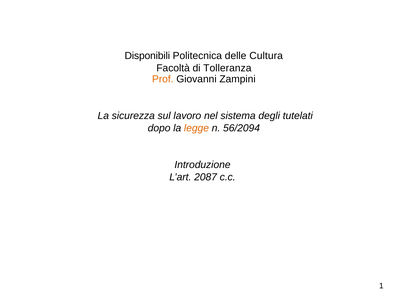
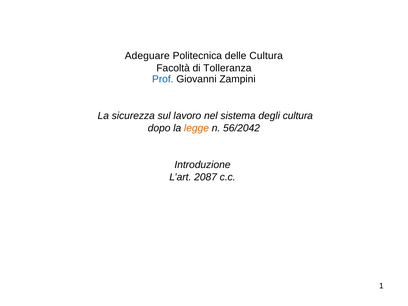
Disponibili: Disponibili -> Adeguare
Prof colour: orange -> blue
degli tutelati: tutelati -> cultura
56/2094: 56/2094 -> 56/2042
